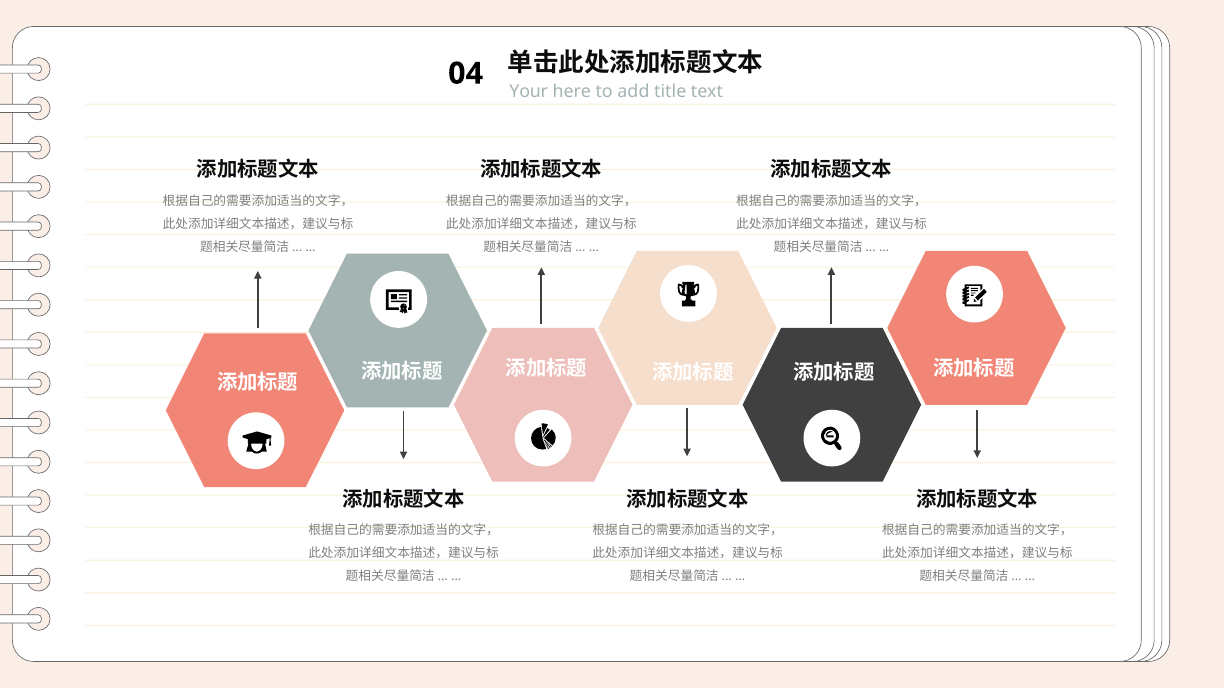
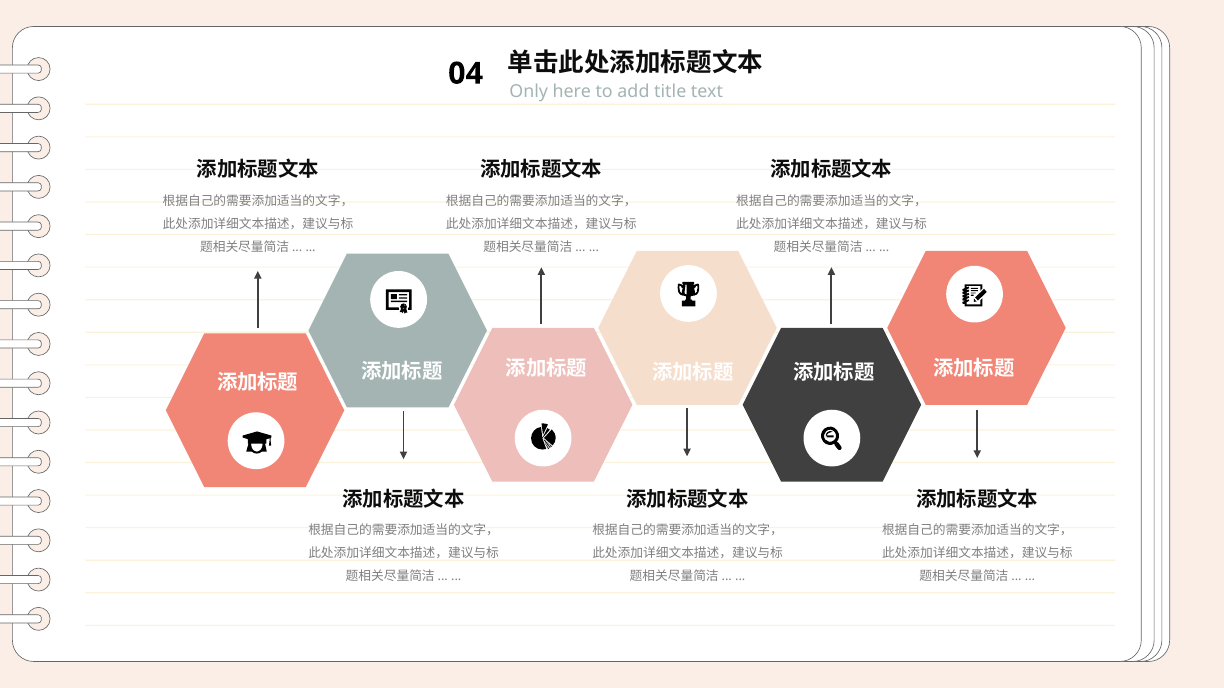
Your: Your -> Only
